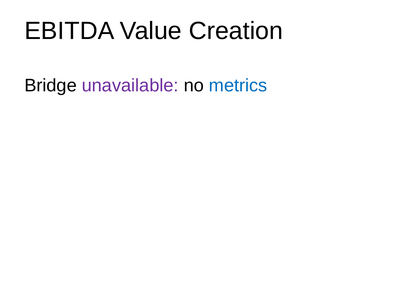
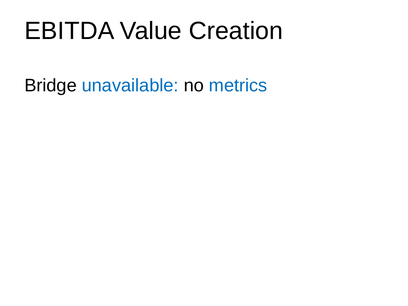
unavailable colour: purple -> blue
